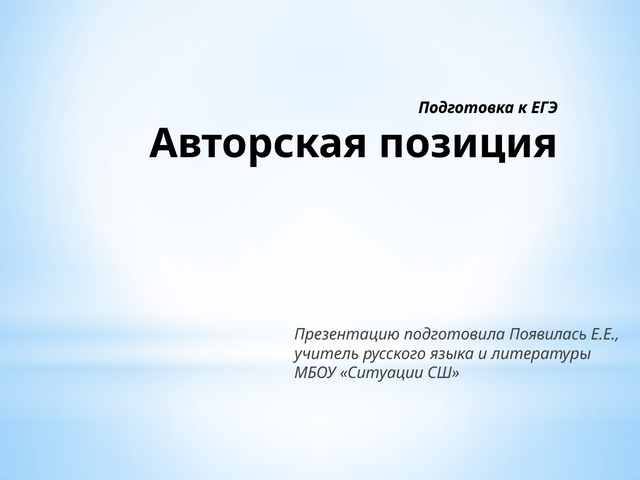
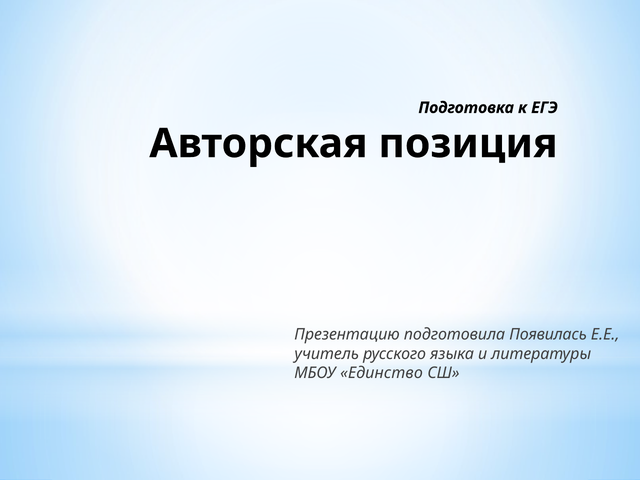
Ситуации: Ситуации -> Единство
